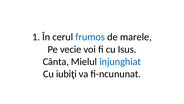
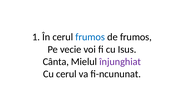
de marele: marele -> frumos
înjunghiat colour: blue -> purple
Cu iubiţi: iubiţi -> cerul
